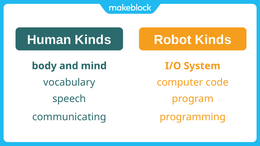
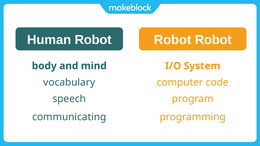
Human Kinds: Kinds -> Robot
Kinds at (213, 40): Kinds -> Robot
